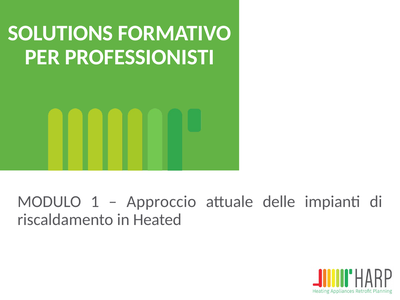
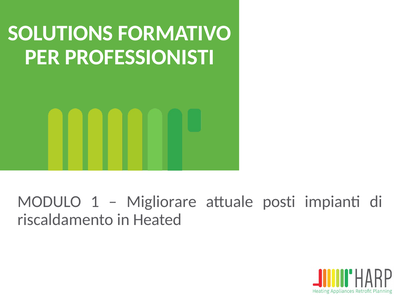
Approccio: Approccio -> Migliorare
delle: delle -> posti
